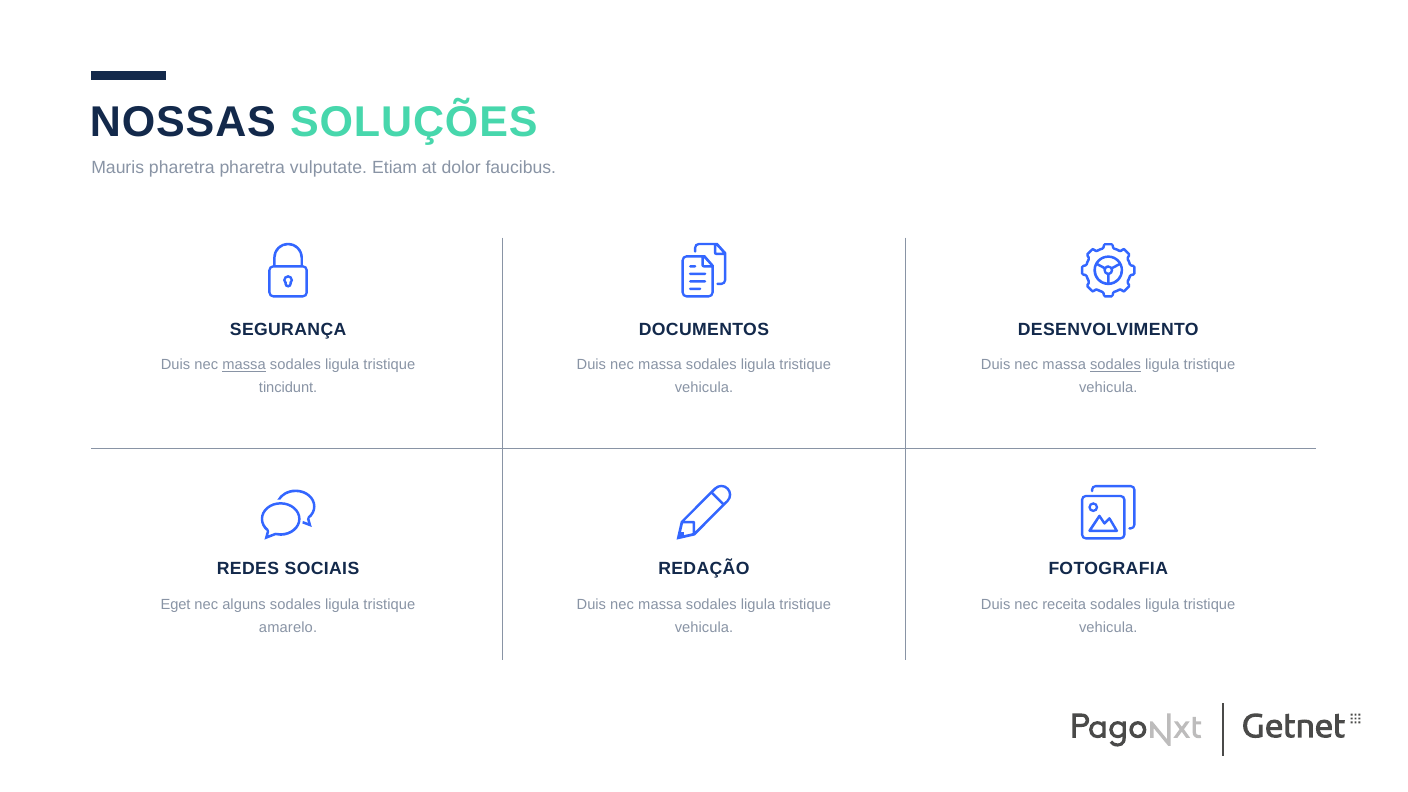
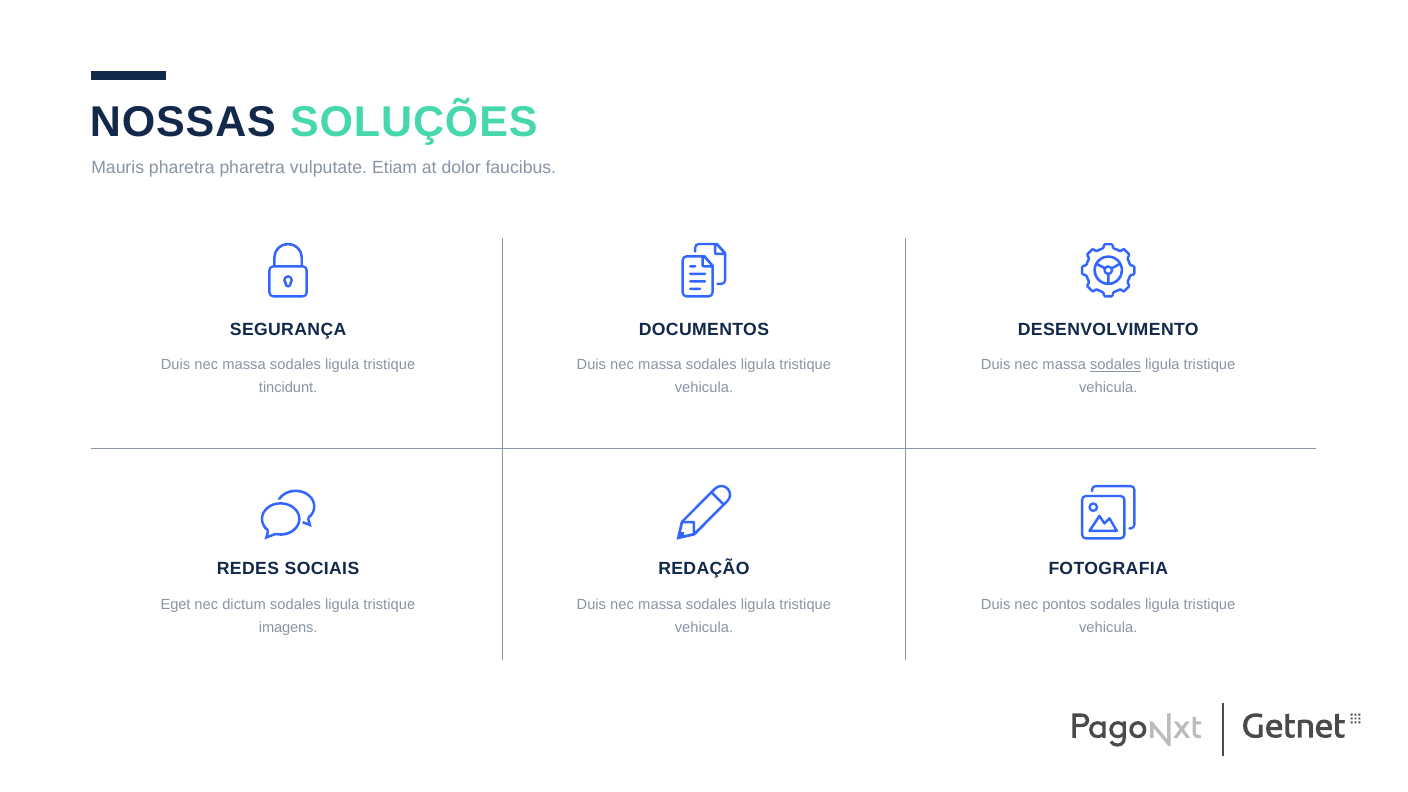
massa at (244, 365) underline: present -> none
alguns: alguns -> dictum
receita: receita -> pontos
amarelo: amarelo -> imagens
